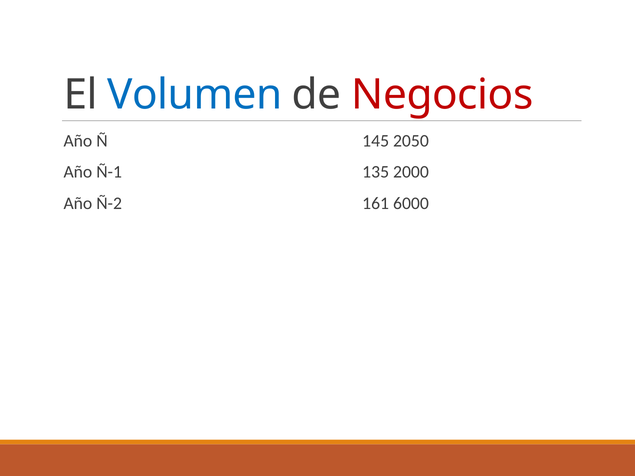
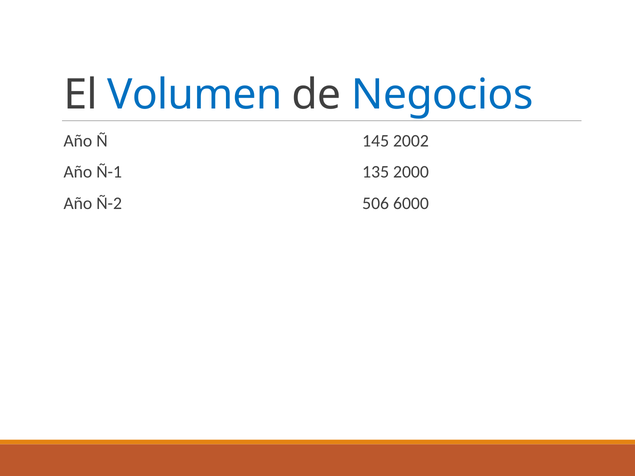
Negocios colour: red -> blue
2050: 2050 -> 2002
161: 161 -> 506
